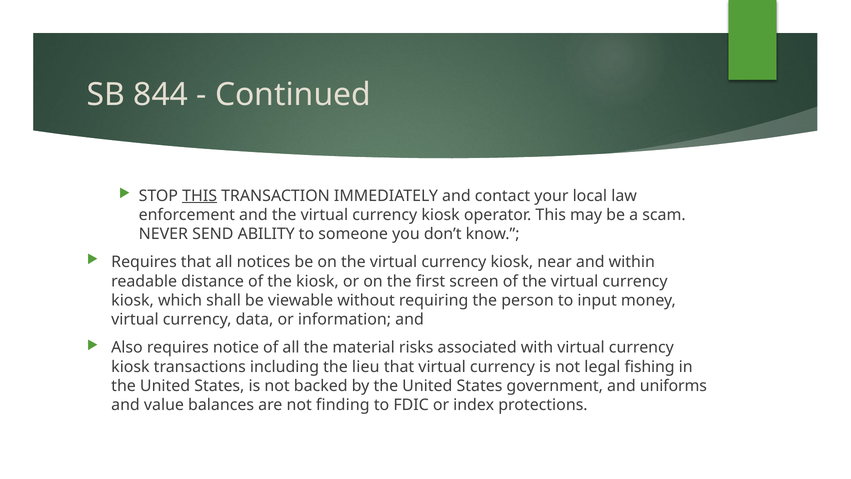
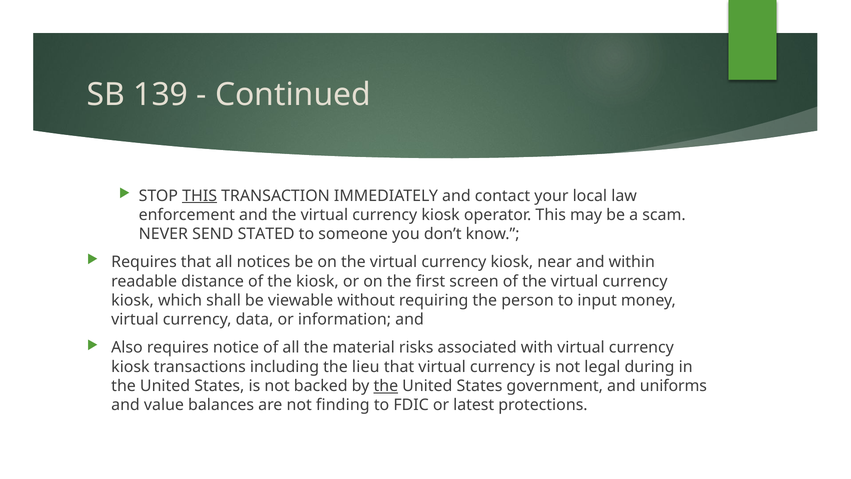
844: 844 -> 139
ABILITY: ABILITY -> STATED
fishing: fishing -> during
the at (386, 386) underline: none -> present
index: index -> latest
